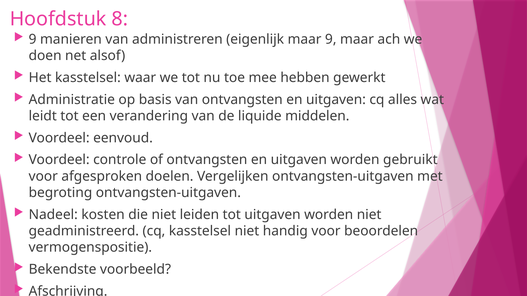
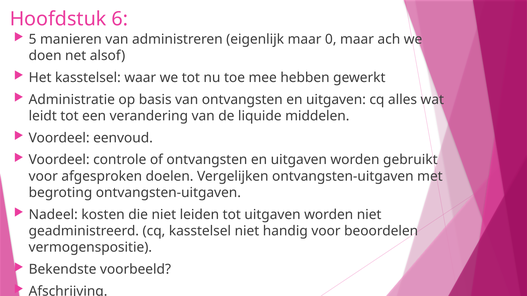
8: 8 -> 6
9 at (33, 39): 9 -> 5
maar 9: 9 -> 0
